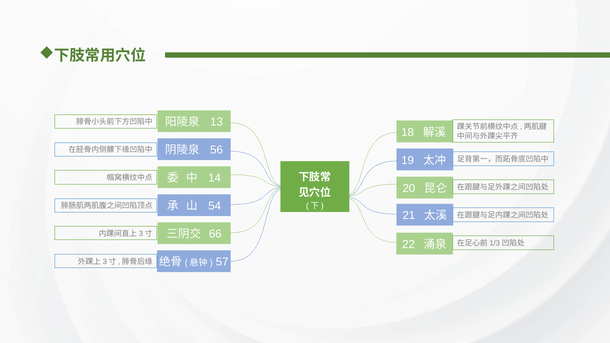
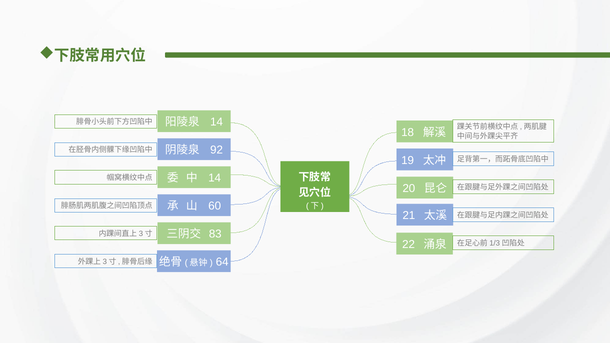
13 at (217, 122): 13 -> 14
56: 56 -> 92
54: 54 -> 60
66: 66 -> 83
57: 57 -> 64
